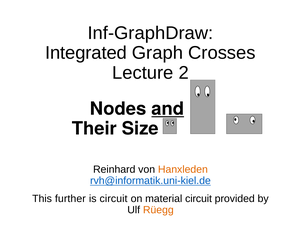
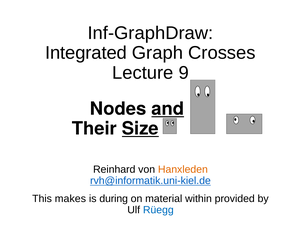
2: 2 -> 9
Size underline: none -> present
further: further -> makes
is circuit: circuit -> during
material circuit: circuit -> within
Rüegg colour: orange -> blue
